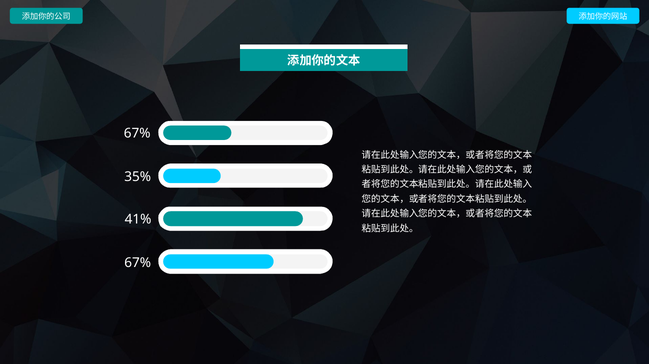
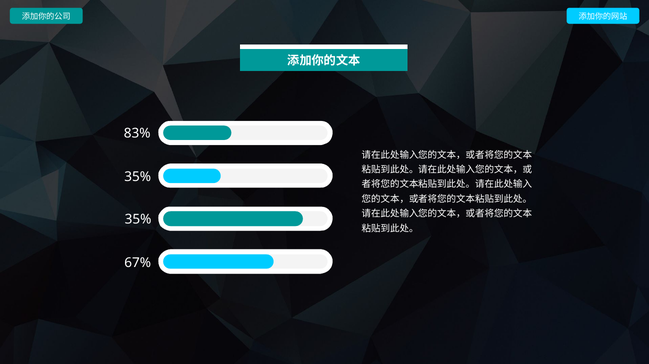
67% at (137, 133): 67% -> 83%
41% at (138, 220): 41% -> 35%
